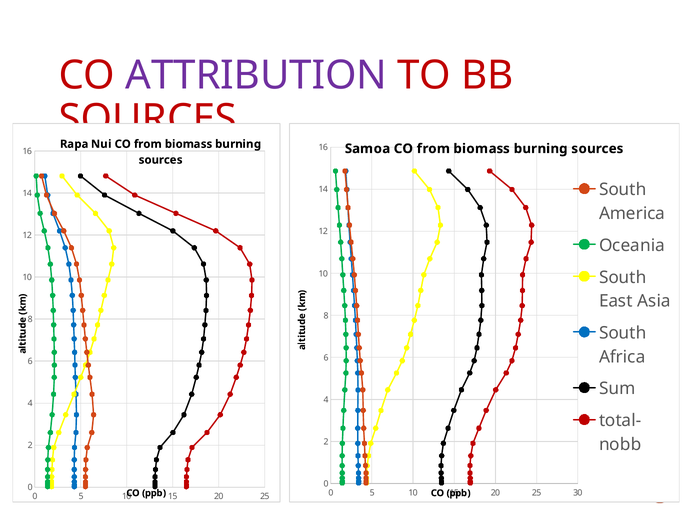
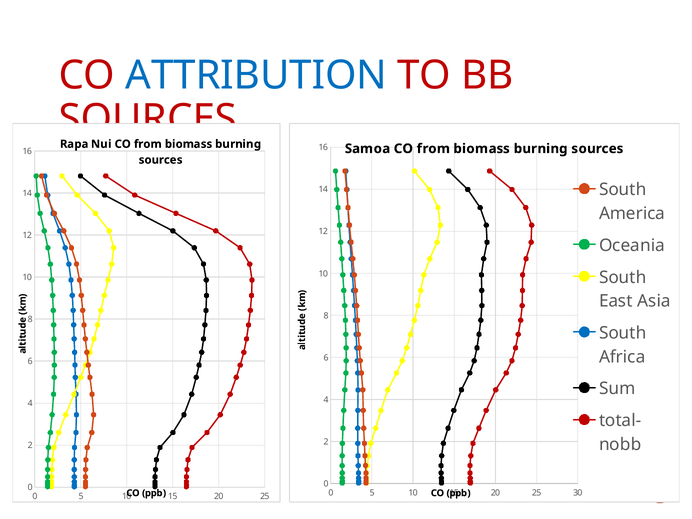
ATTRIBUTION colour: purple -> blue
